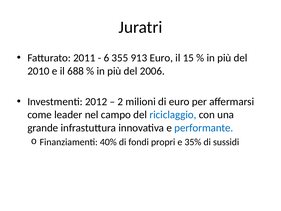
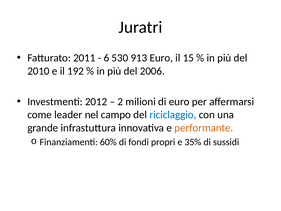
355: 355 -> 530
688: 688 -> 192
performante colour: blue -> orange
40%: 40% -> 60%
